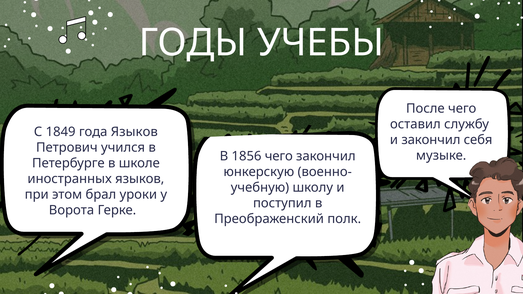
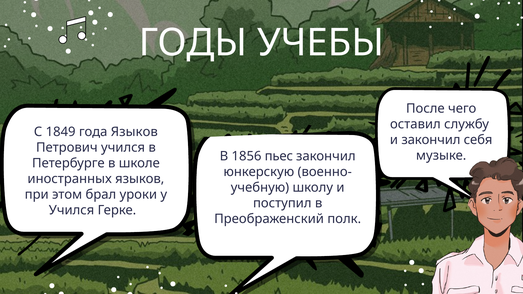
1856 чего: чего -> пьес
Ворота at (72, 210): Ворота -> Учился
